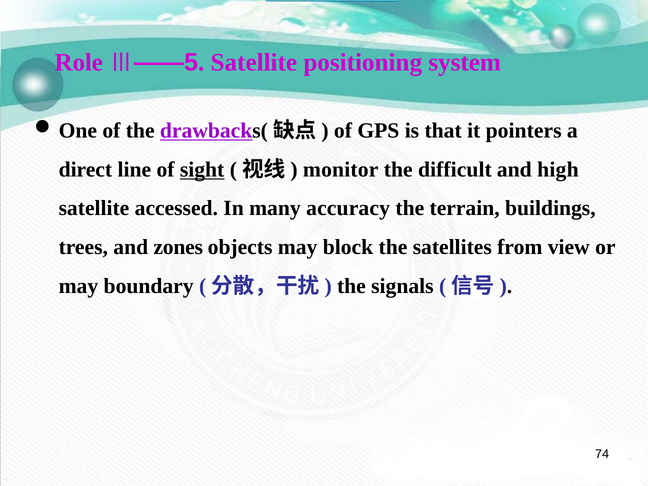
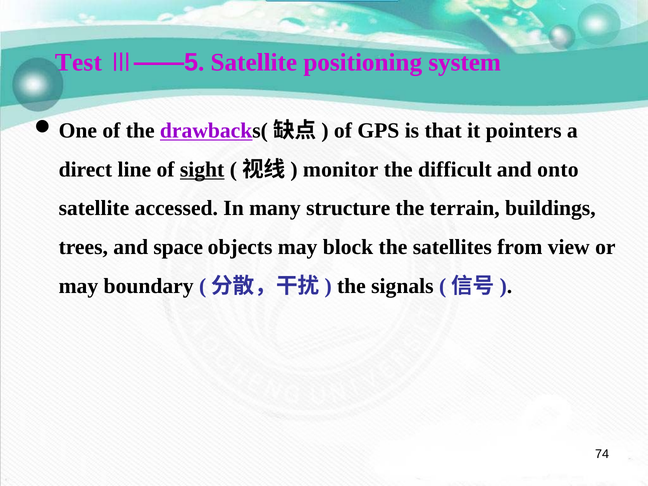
Role: Role -> Test
high: high -> onto
accuracy: accuracy -> structure
zones: zones -> space
